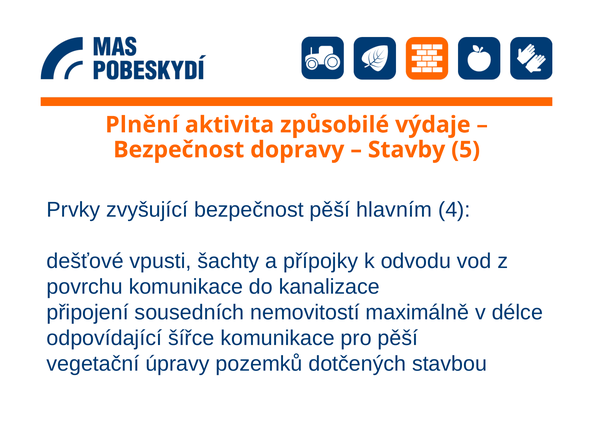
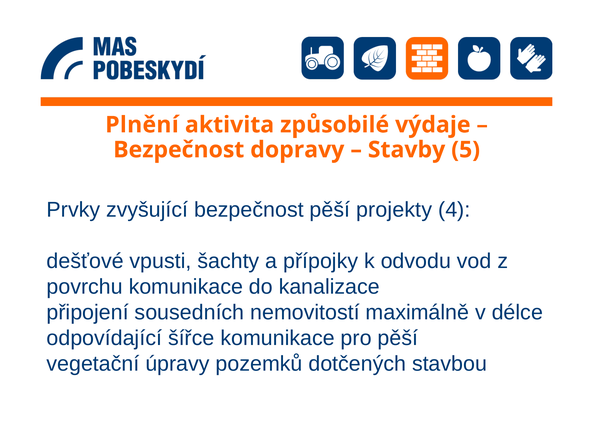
hlavním: hlavním -> projekty
